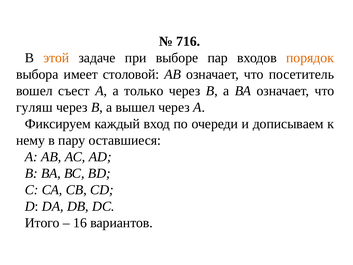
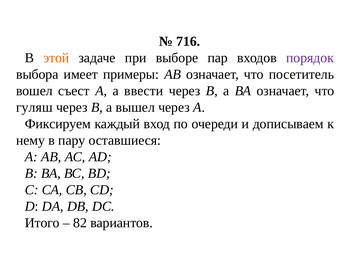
порядок colour: orange -> purple
столовой: столовой -> примеры
только: только -> ввести
16: 16 -> 82
